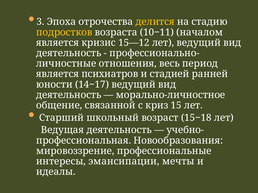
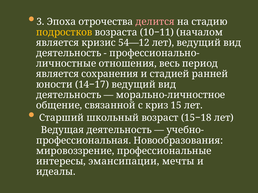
делится colour: yellow -> pink
15—12: 15—12 -> 54—12
психиатров: психиатров -> сохранения
